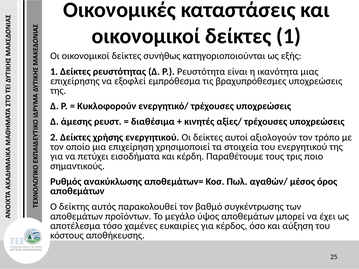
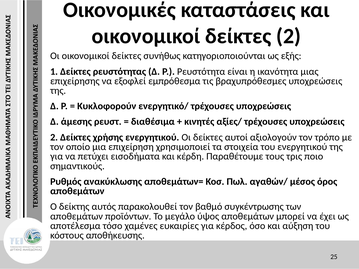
δείκτες 1: 1 -> 2
